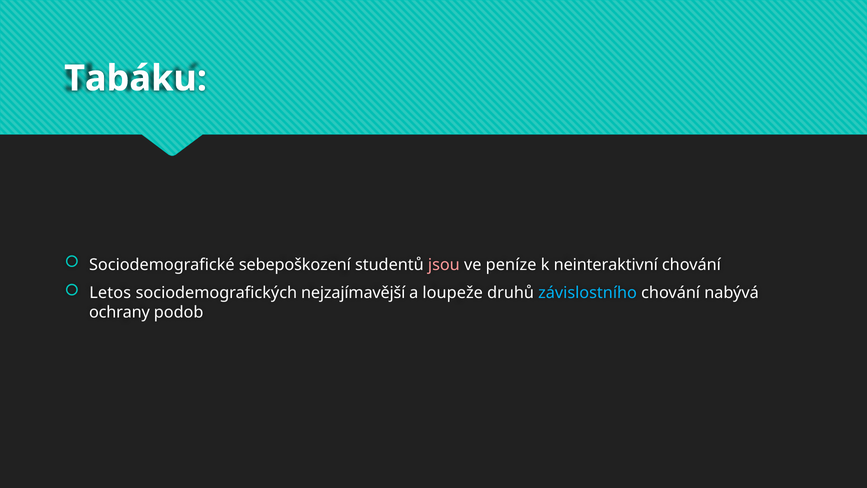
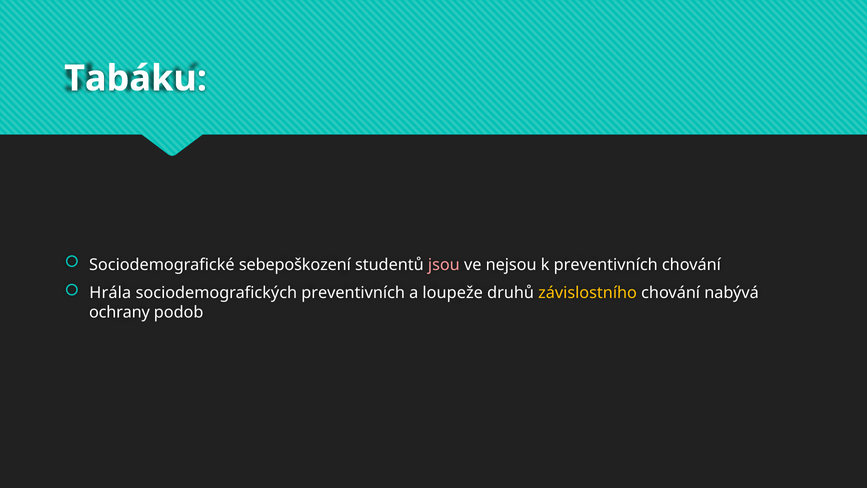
peníze: peníze -> nejsou
k neinteraktivní: neinteraktivní -> preventivních
Letos: Letos -> Hrála
sociodemografických nejzajímavější: nejzajímavější -> preventivních
závislostního colour: light blue -> yellow
